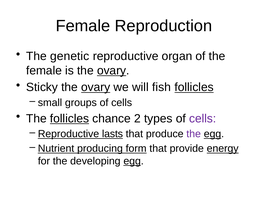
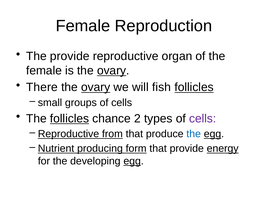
The genetic: genetic -> provide
Sticky: Sticky -> There
lasts: lasts -> from
the at (194, 134) colour: purple -> blue
